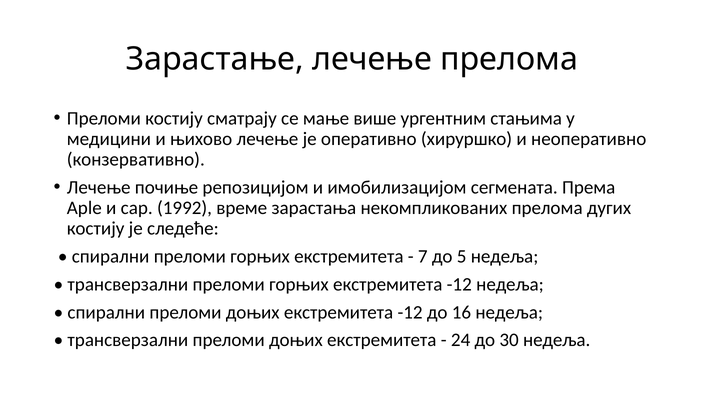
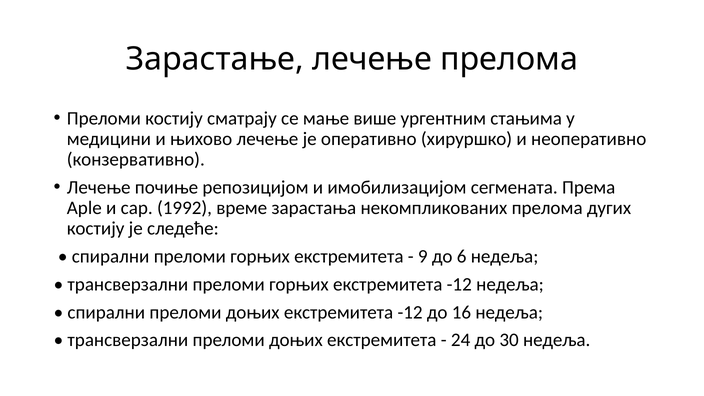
7: 7 -> 9
5: 5 -> 6
